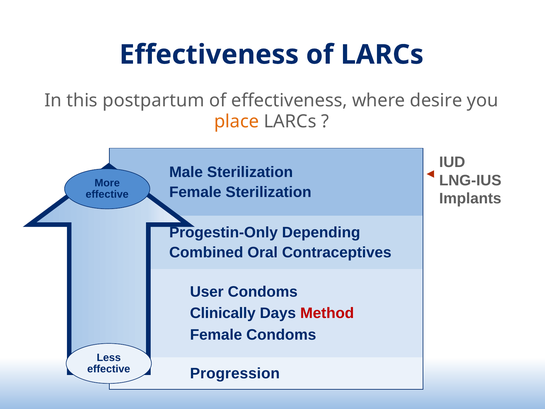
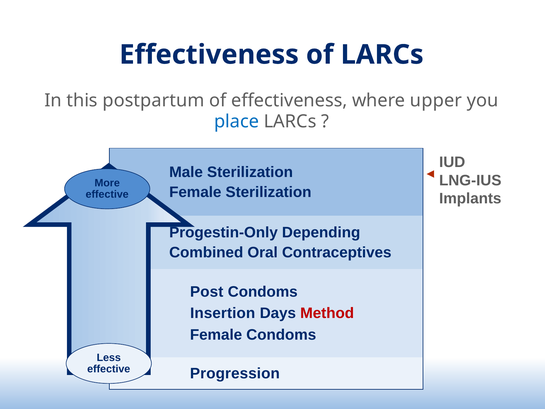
desire: desire -> upper
place colour: orange -> blue
User: User -> Post
Clinically: Clinically -> Insertion
